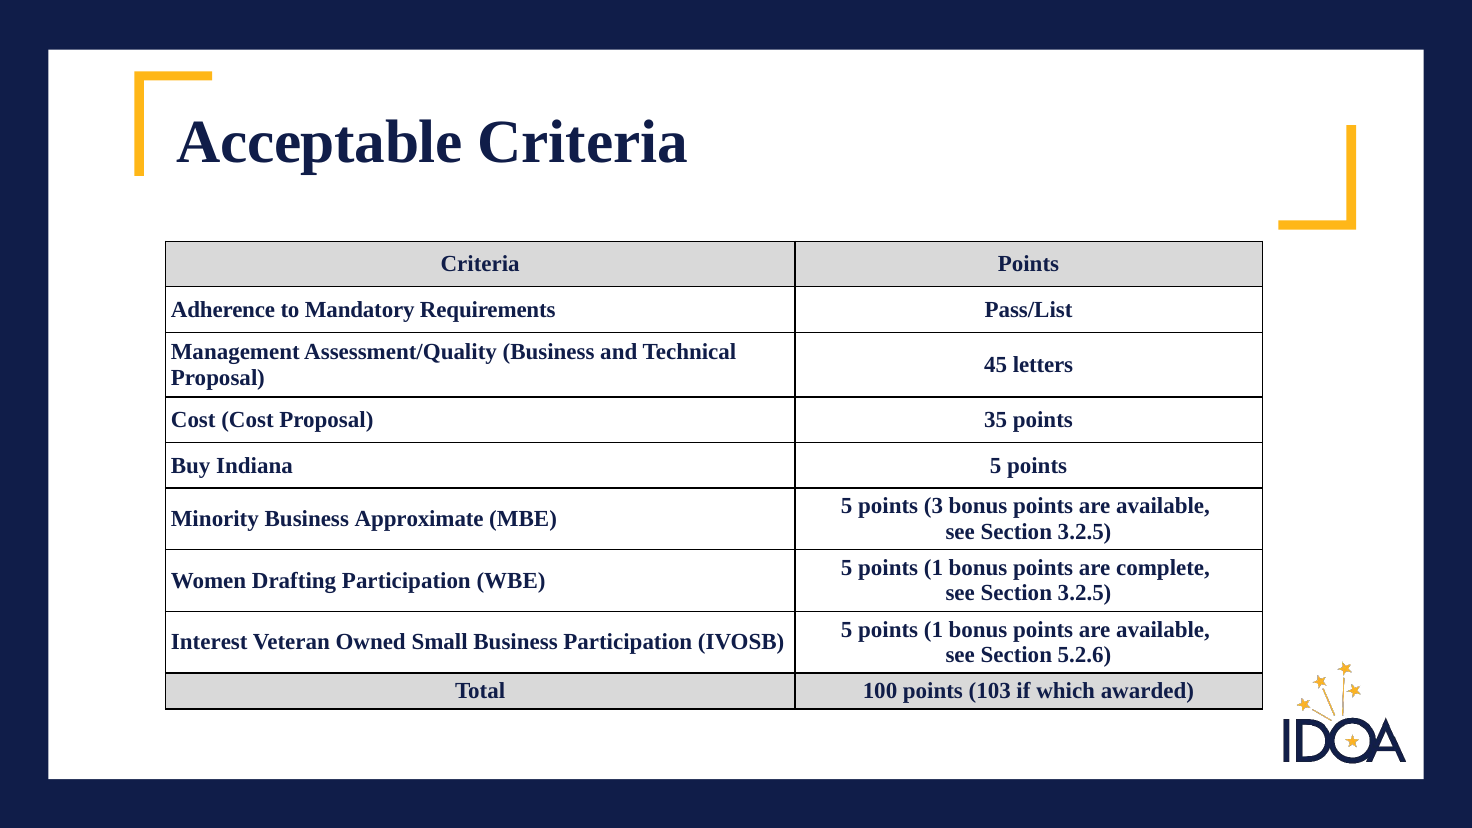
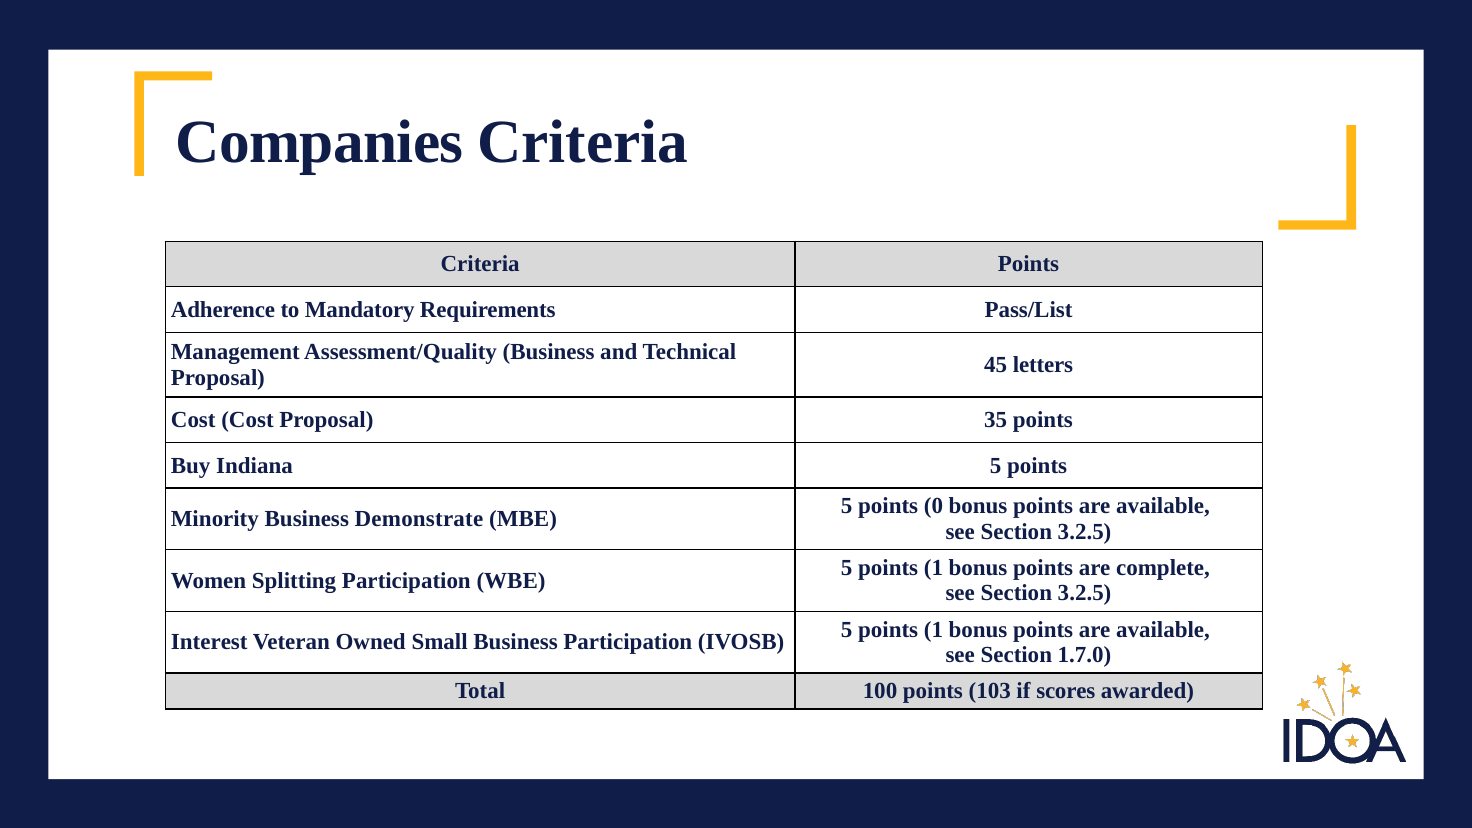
Acceptable: Acceptable -> Companies
3: 3 -> 0
Approximate: Approximate -> Demonstrate
Drafting: Drafting -> Splitting
5.2.6: 5.2.6 -> 1.7.0
which: which -> scores
